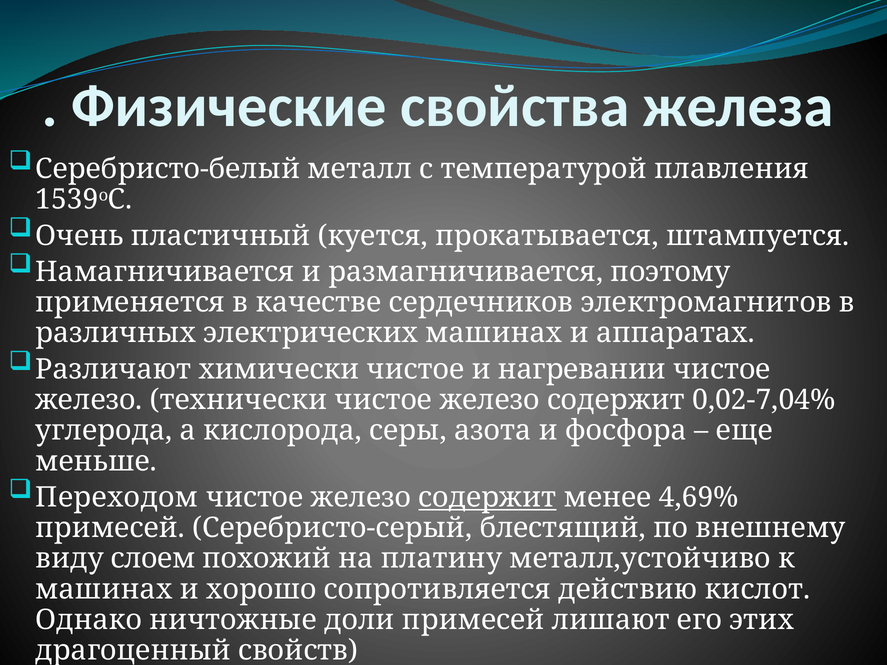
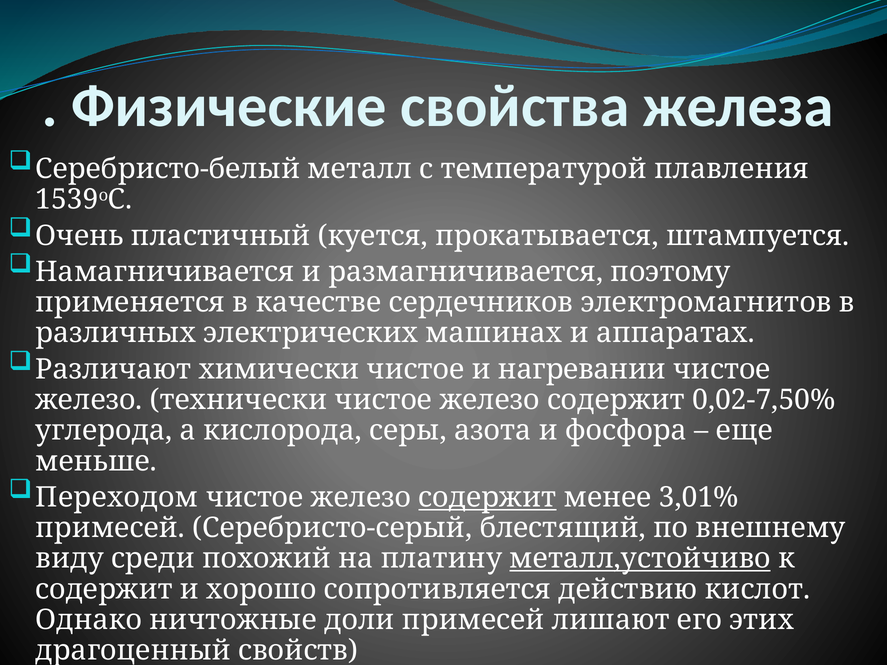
0,02-7,04%: 0,02-7,04% -> 0,02-7,50%
4,69%: 4,69% -> 3,01%
слоем: слоем -> среди
металл,устойчиво underline: none -> present
машинах at (104, 589): машинах -> содержит
